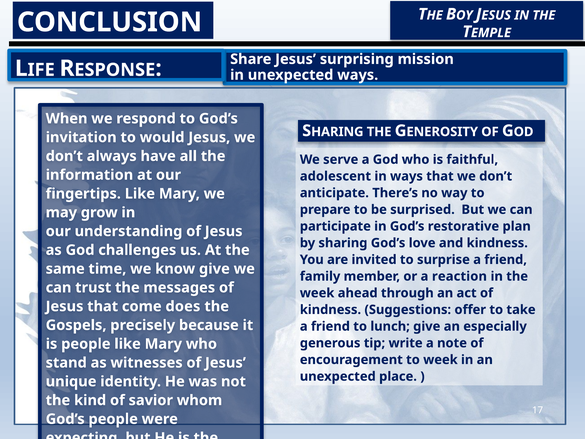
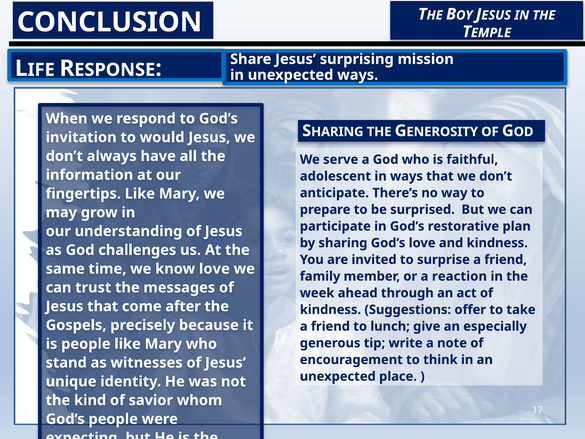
know give: give -> love
does: does -> after
to week: week -> think
